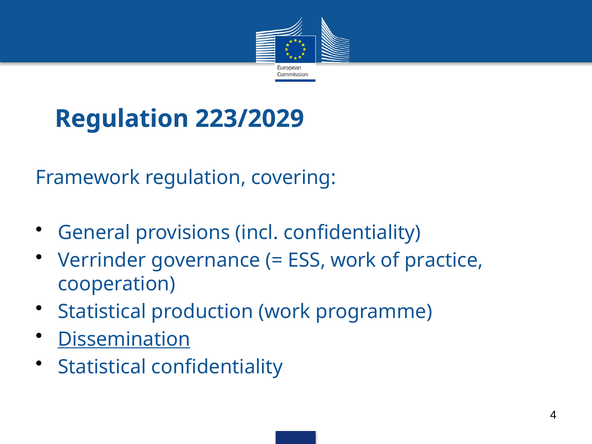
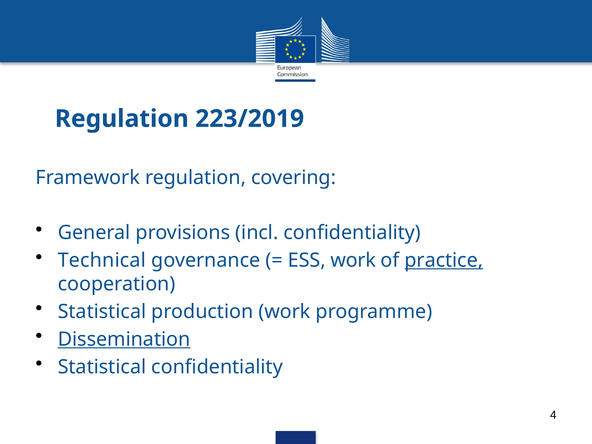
223/2029: 223/2029 -> 223/2019
Verrinder: Verrinder -> Technical
practice underline: none -> present
